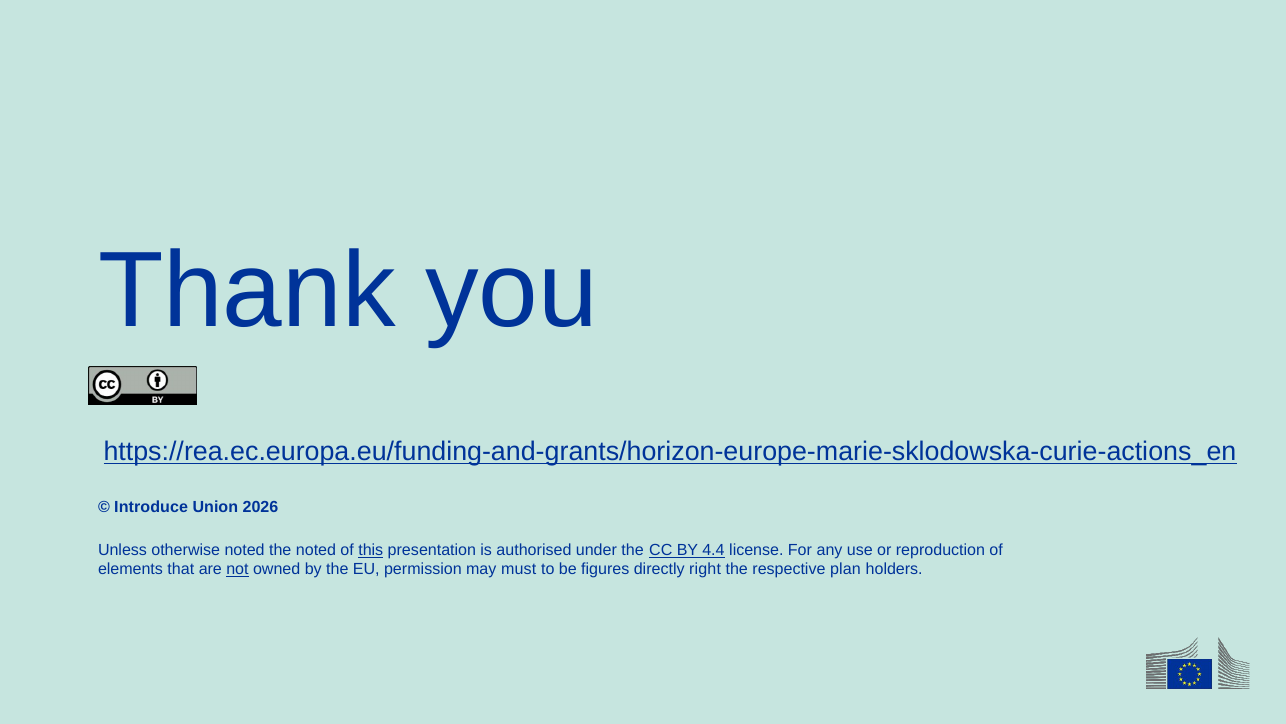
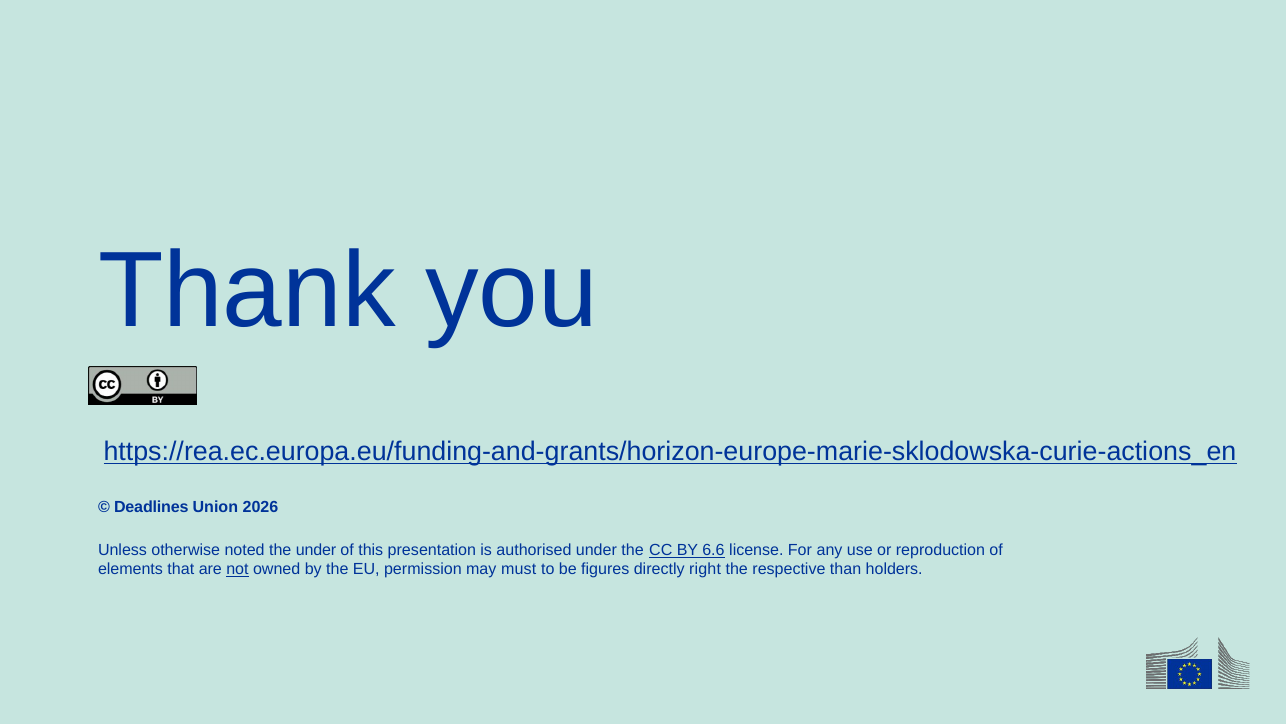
Introduce: Introduce -> Deadlines
the noted: noted -> under
this underline: present -> none
4.4: 4.4 -> 6.6
plan: plan -> than
